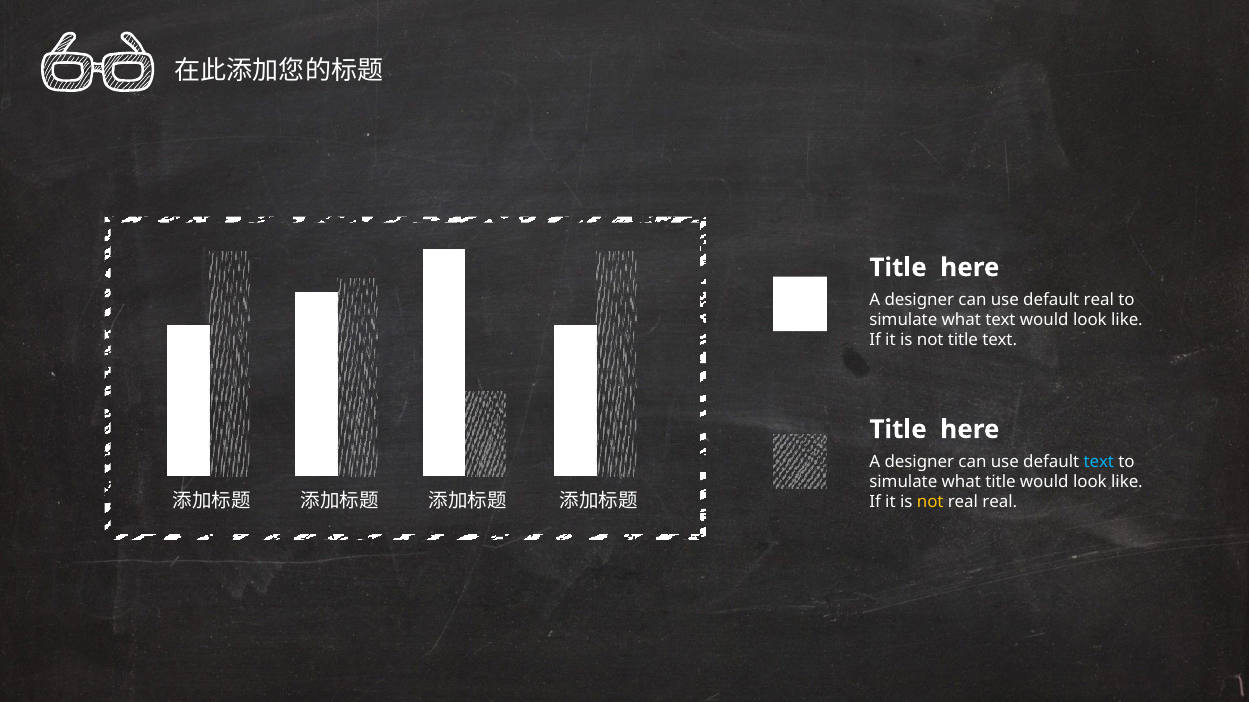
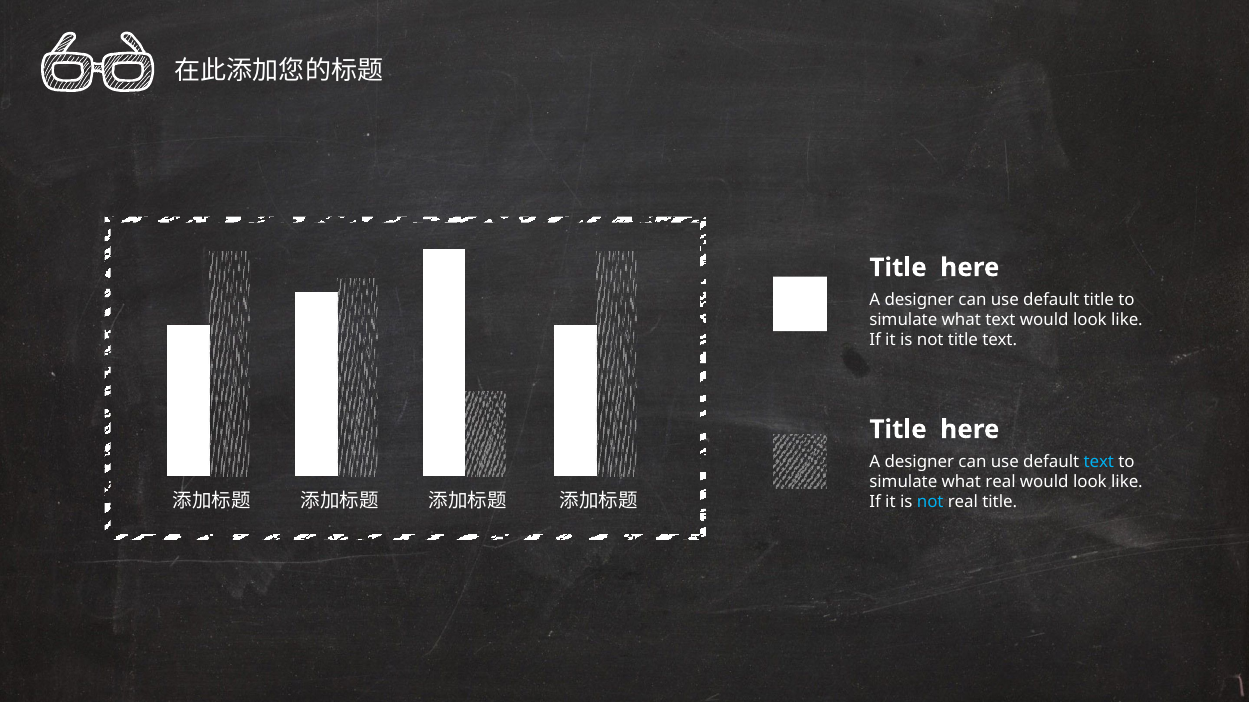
default real: real -> title
what title: title -> real
not at (930, 503) colour: yellow -> light blue
real real: real -> title
